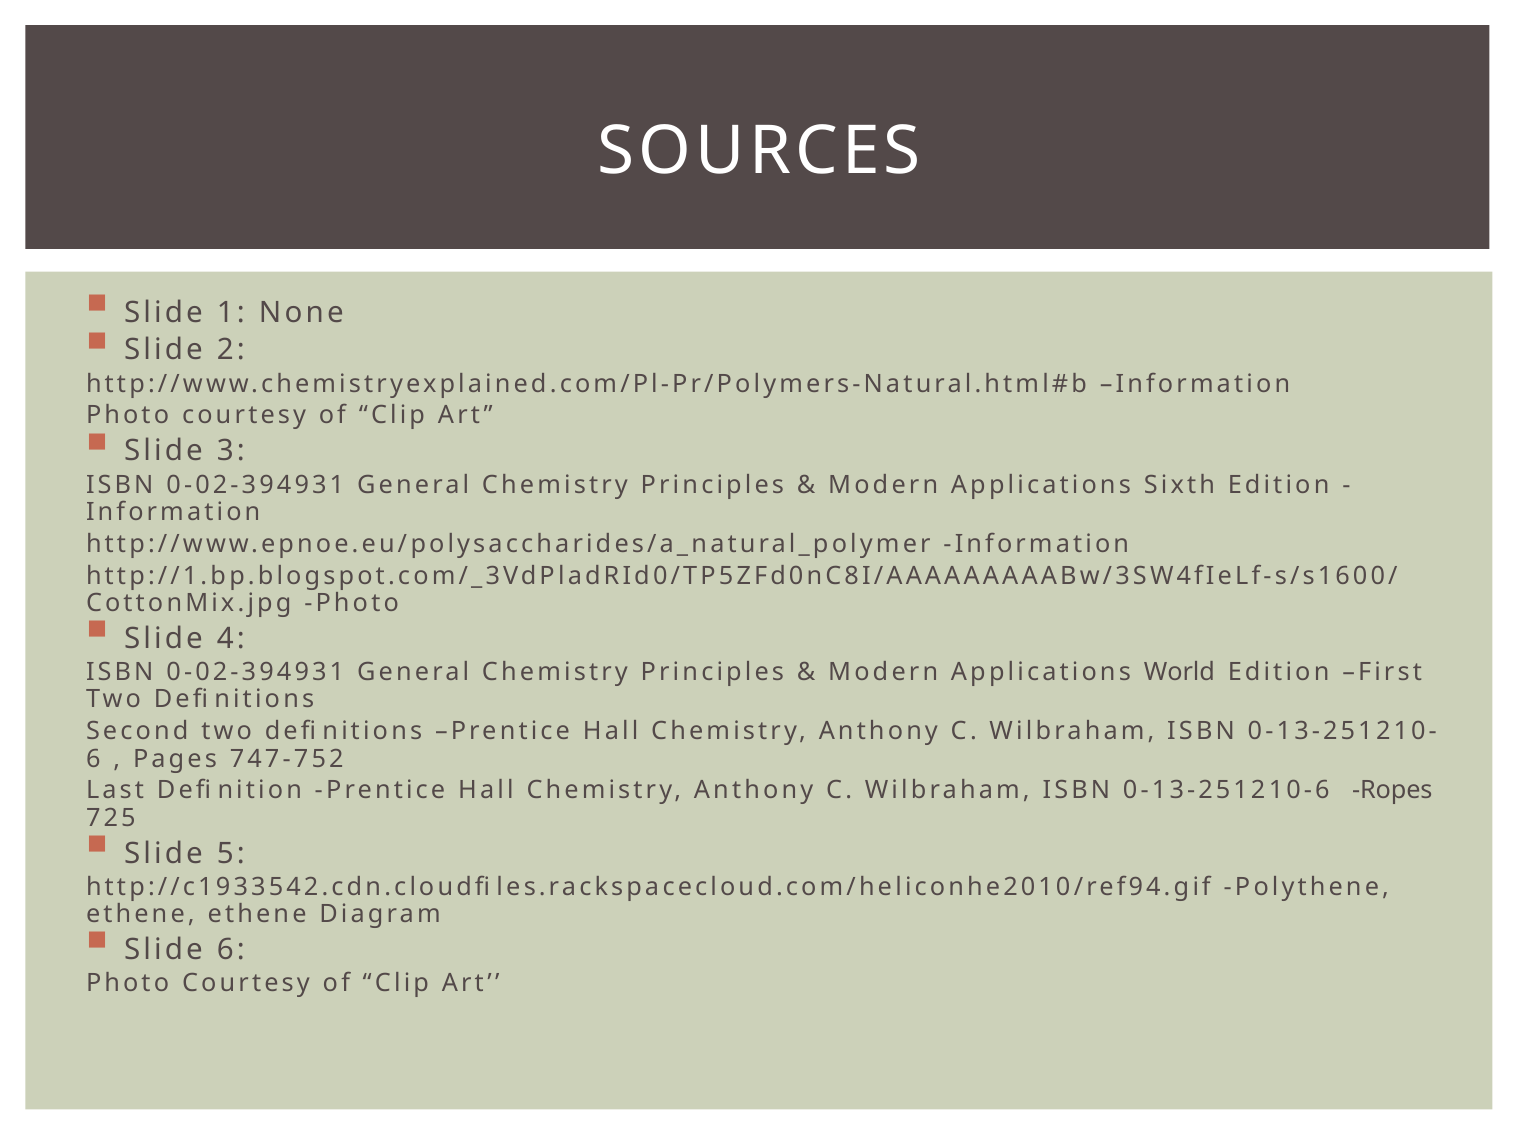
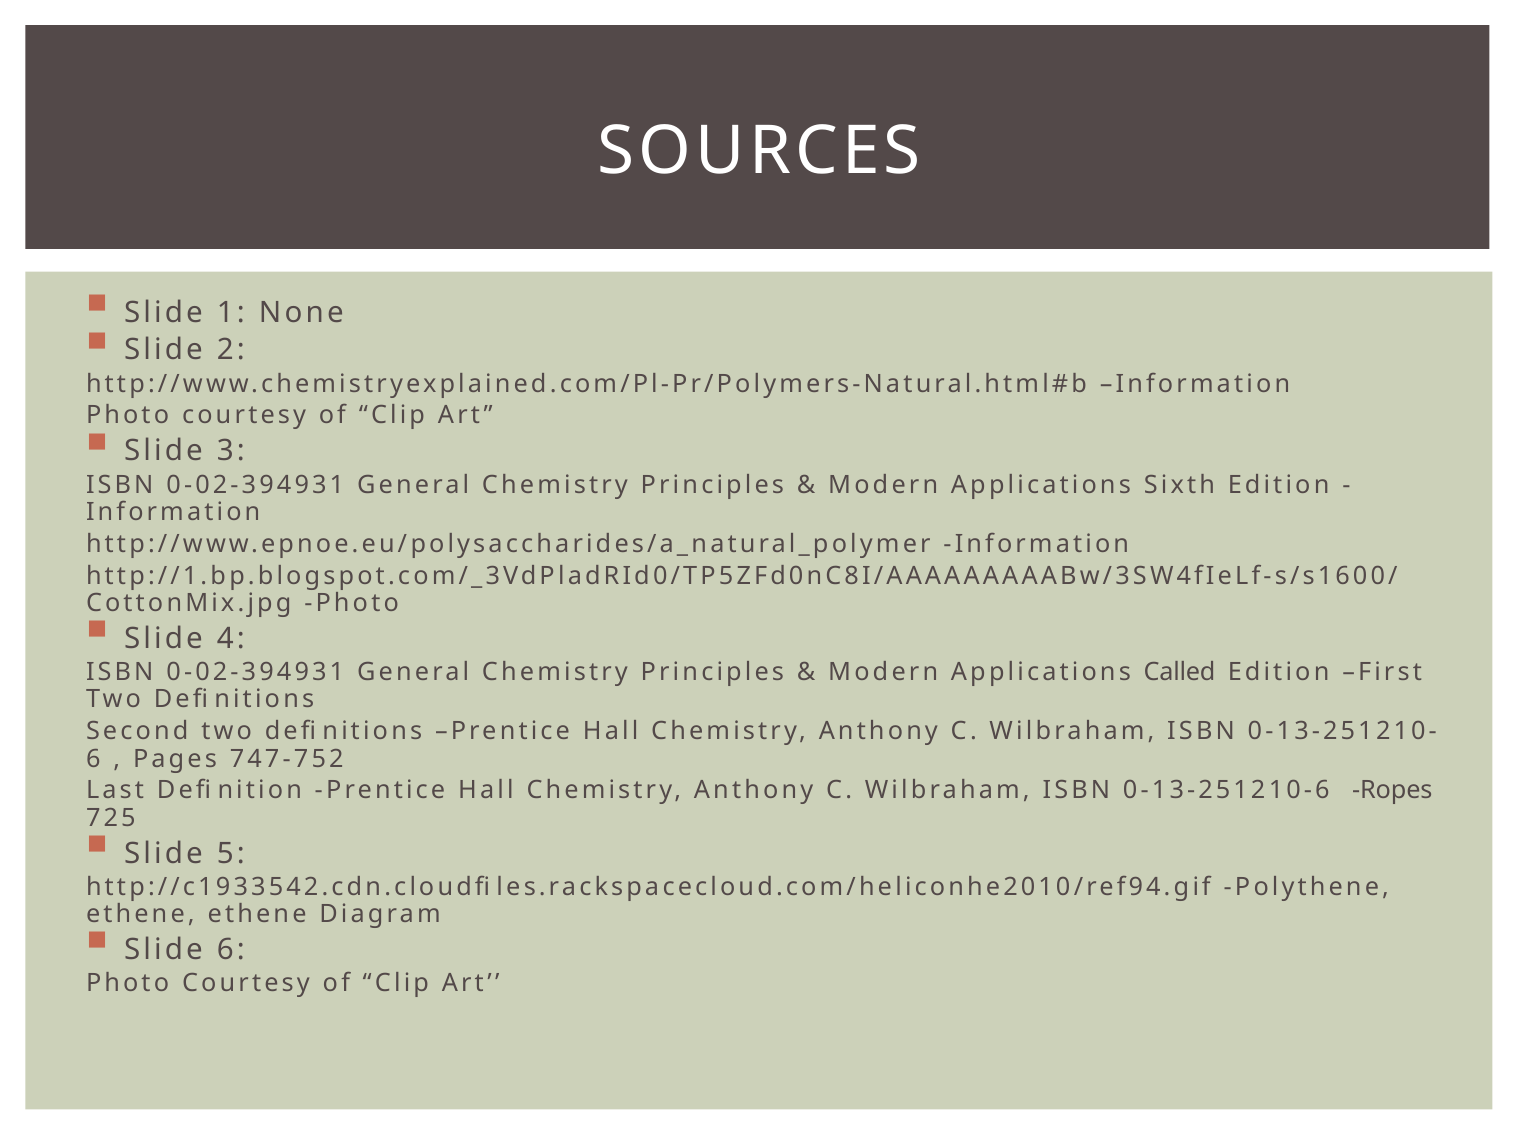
World: World -> Called
